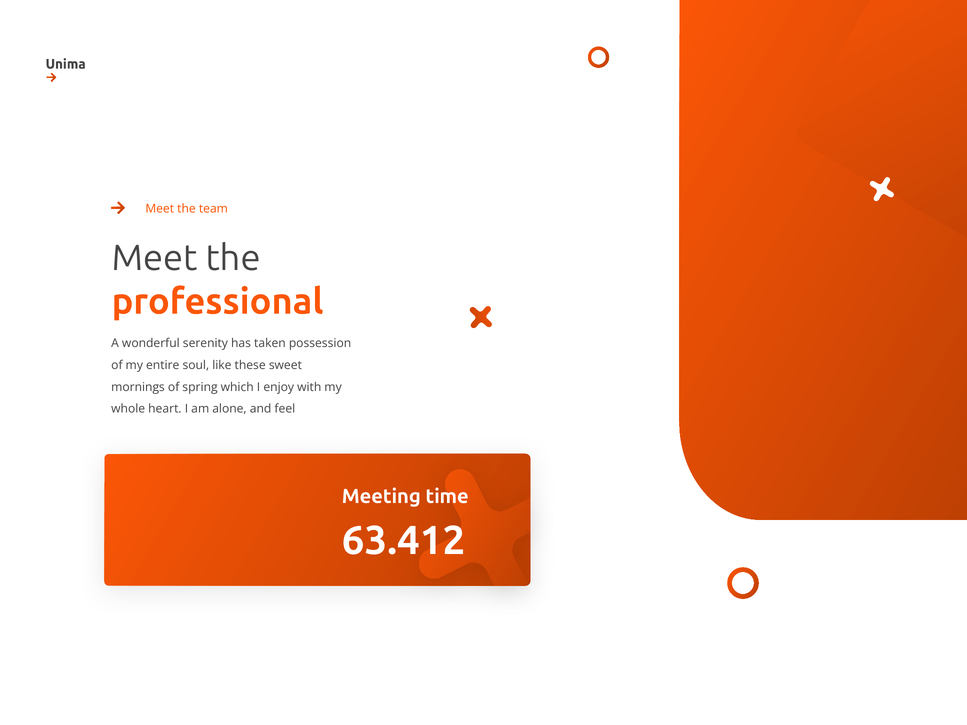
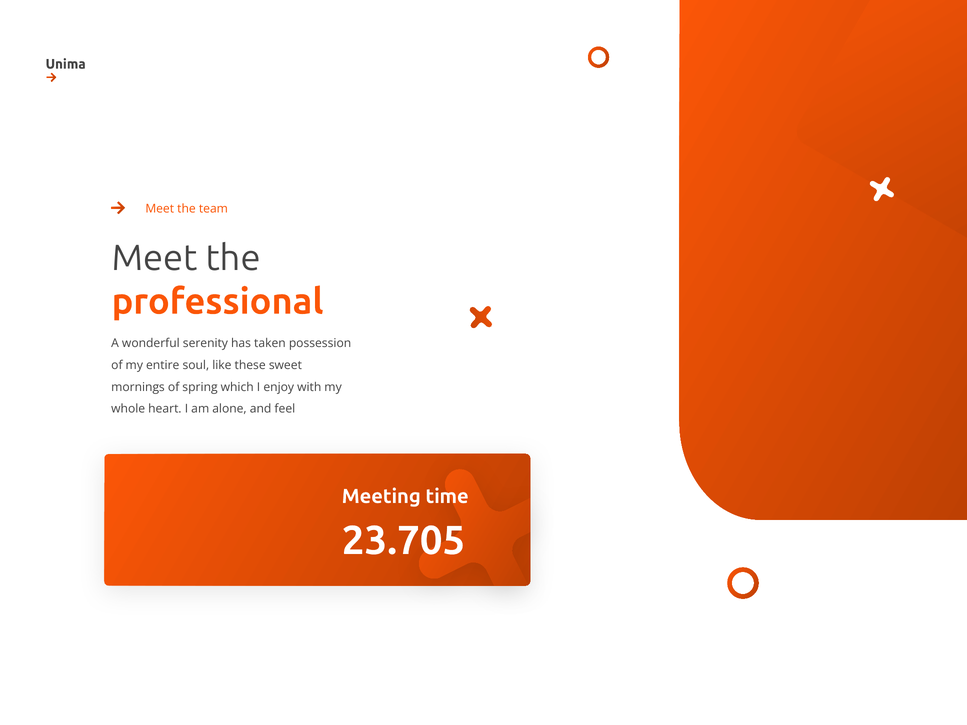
63.412: 63.412 -> 23.705
